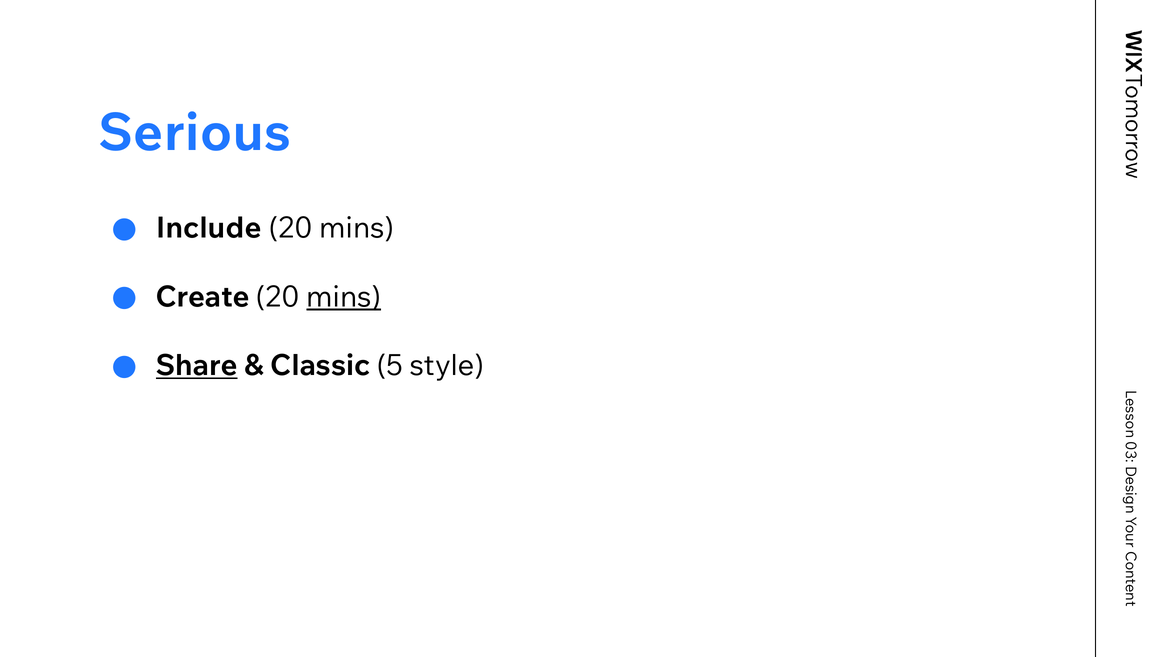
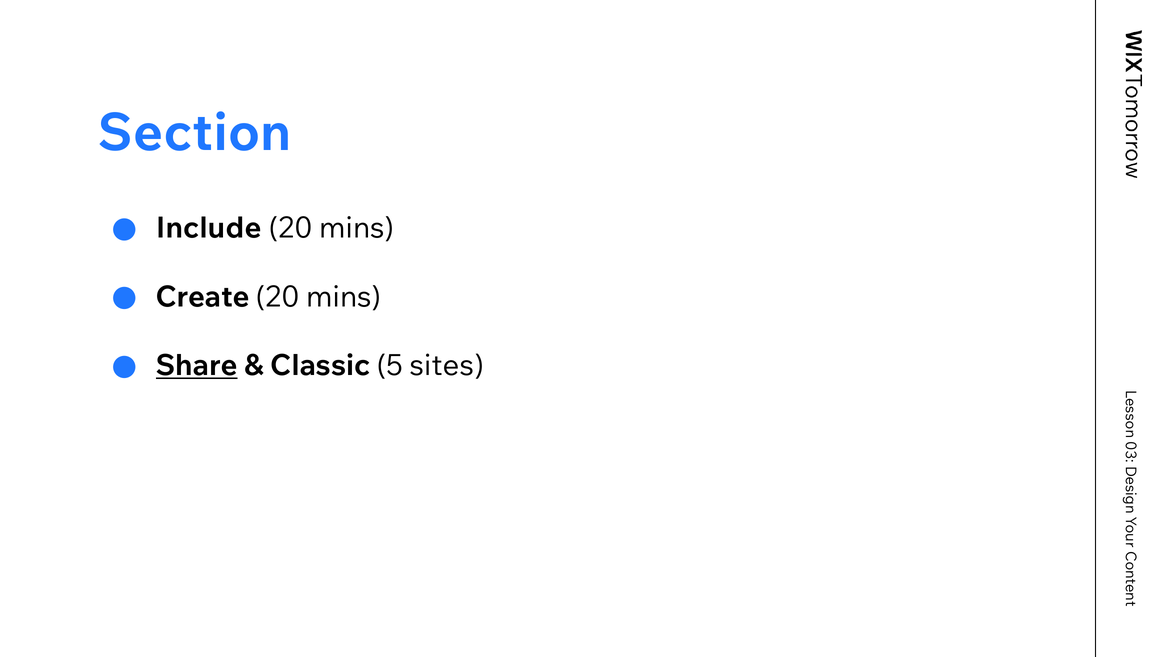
Serious: Serious -> Section
mins at (344, 297) underline: present -> none
style: style -> sites
